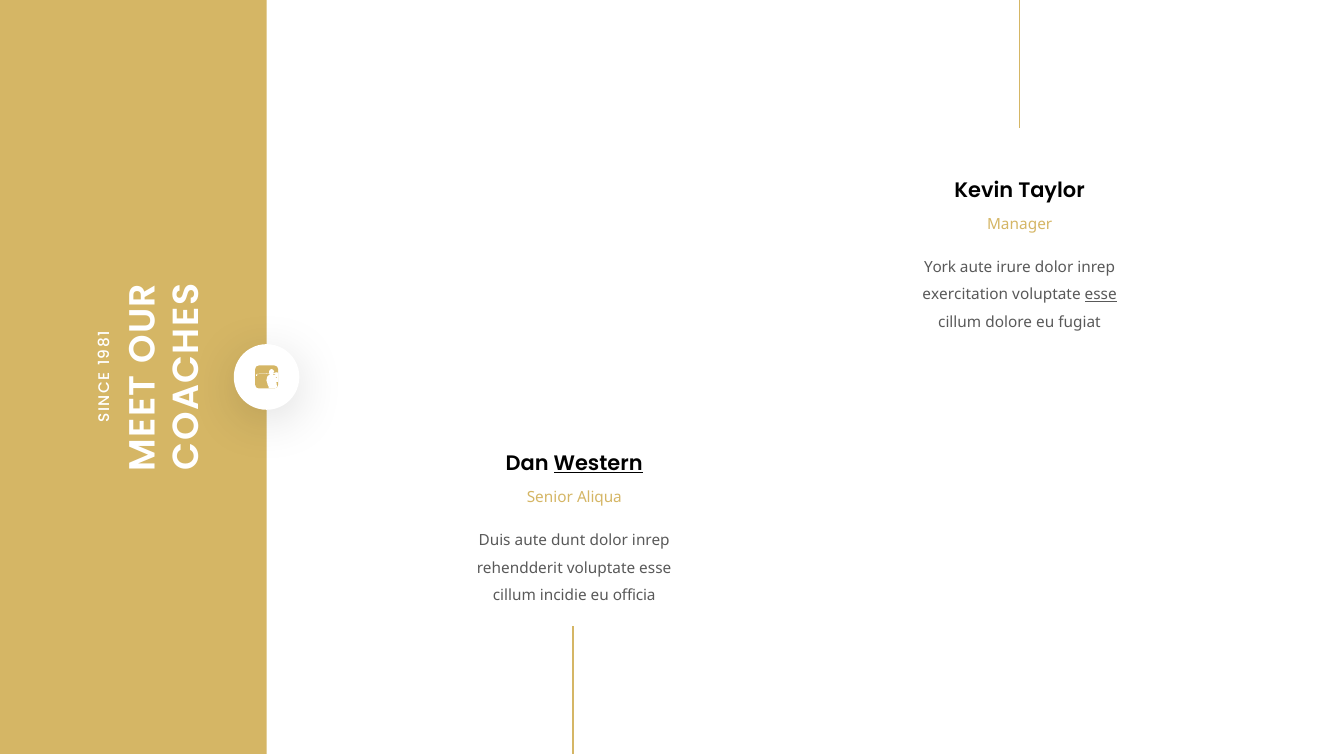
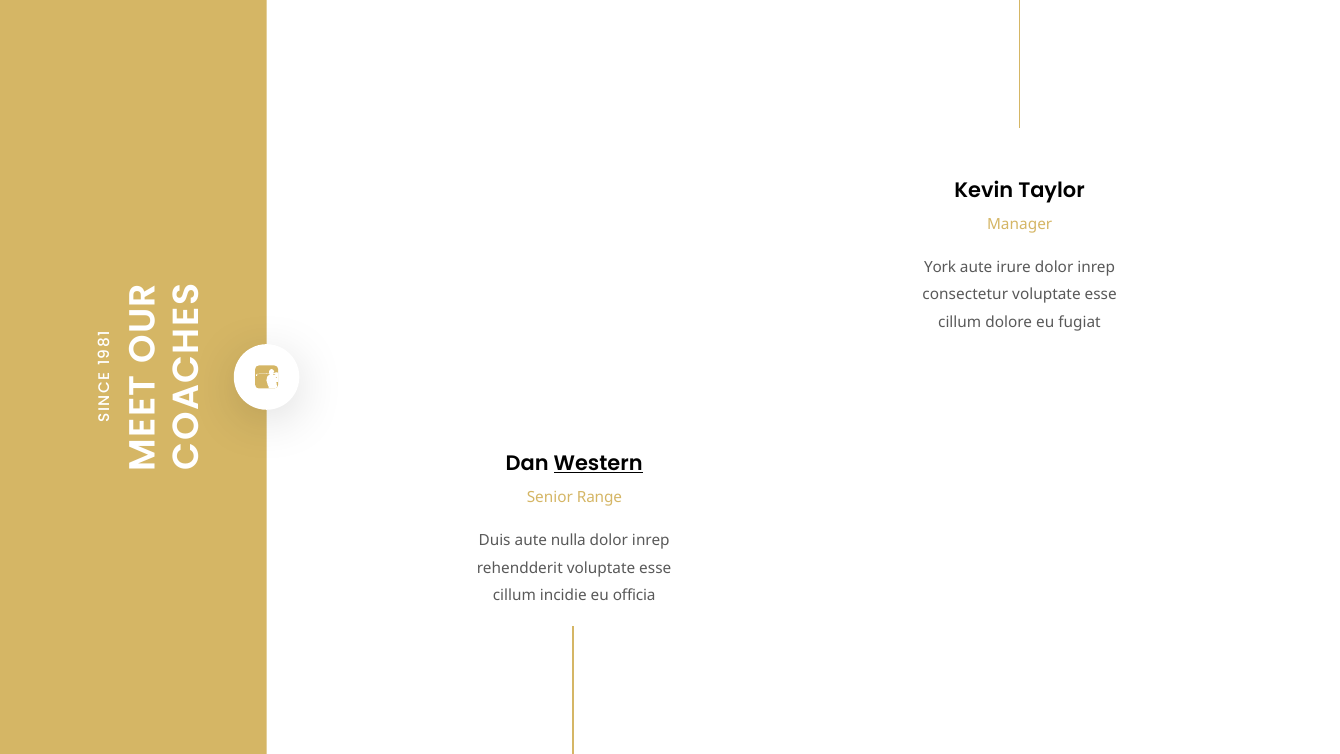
exercitation: exercitation -> consectetur
esse at (1101, 295) underline: present -> none
Aliqua: Aliqua -> Range
dunt: dunt -> nulla
